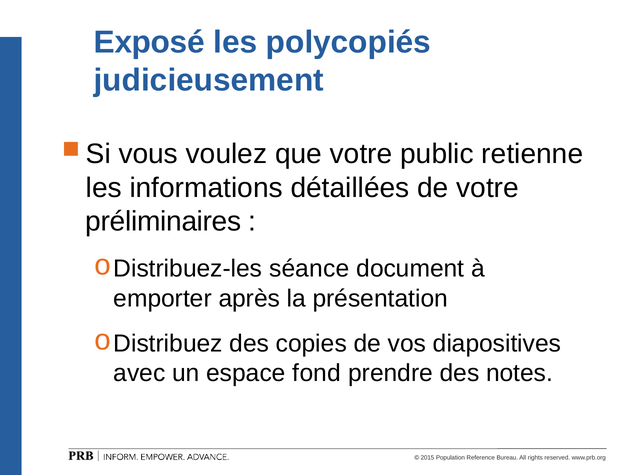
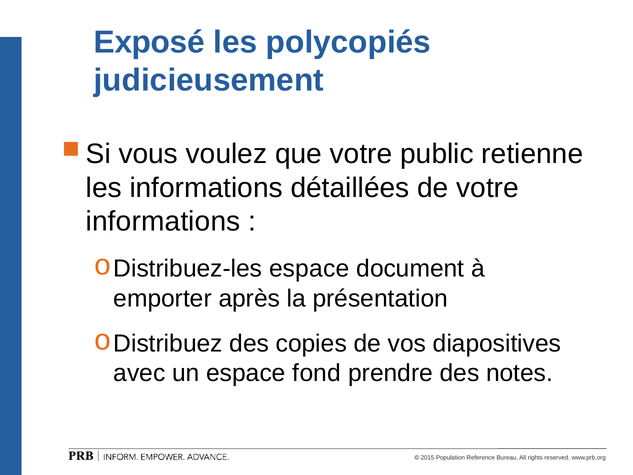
préliminaires at (163, 221): préliminaires -> informations
Distribuez-les séance: séance -> espace
